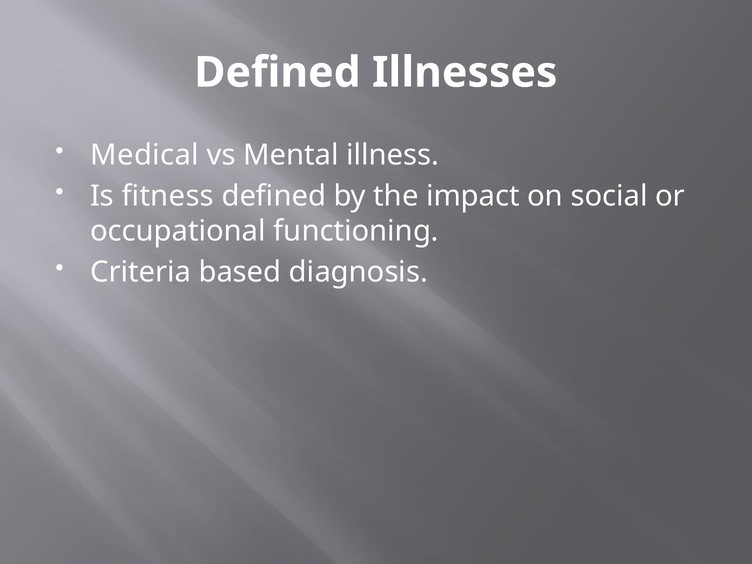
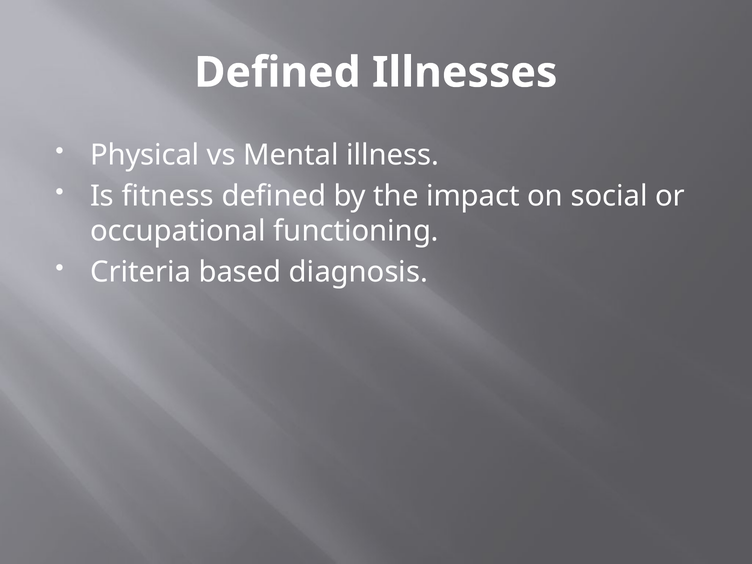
Medical: Medical -> Physical
